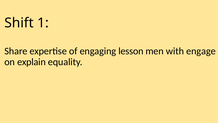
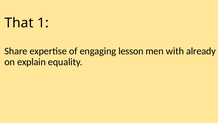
Shift: Shift -> That
engage: engage -> already
